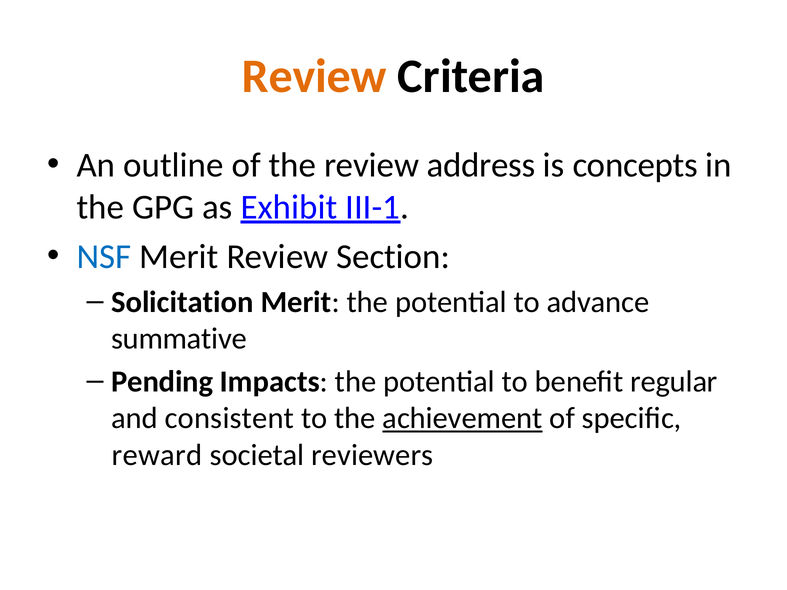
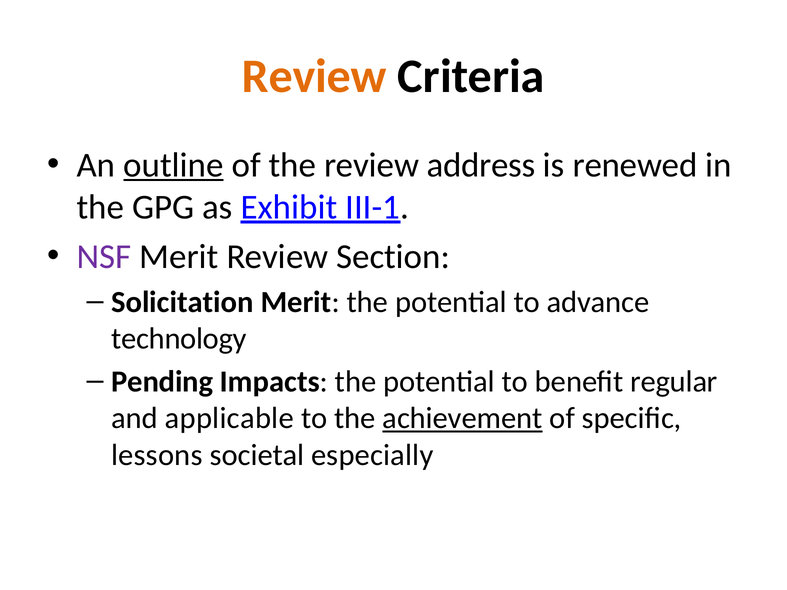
outline underline: none -> present
concepts: concepts -> renewed
NSF colour: blue -> purple
summative: summative -> technology
consistent: consistent -> applicable
reward: reward -> lessons
reviewers: reviewers -> especially
